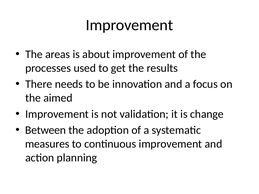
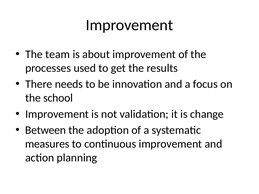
areas: areas -> team
aimed: aimed -> school
